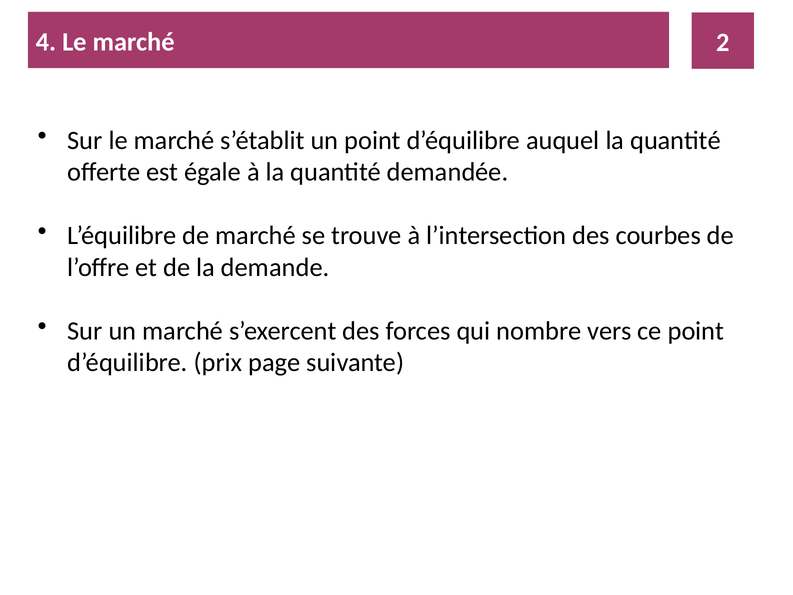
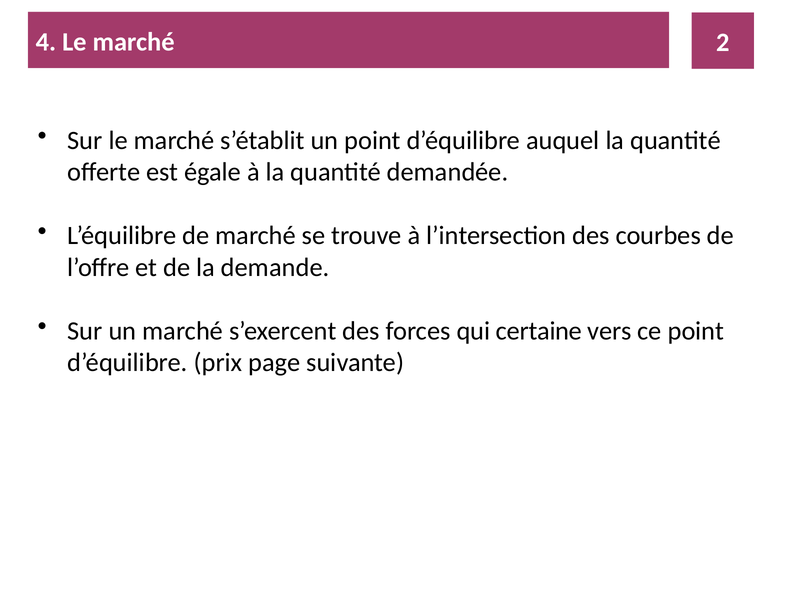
nombre: nombre -> certaine
